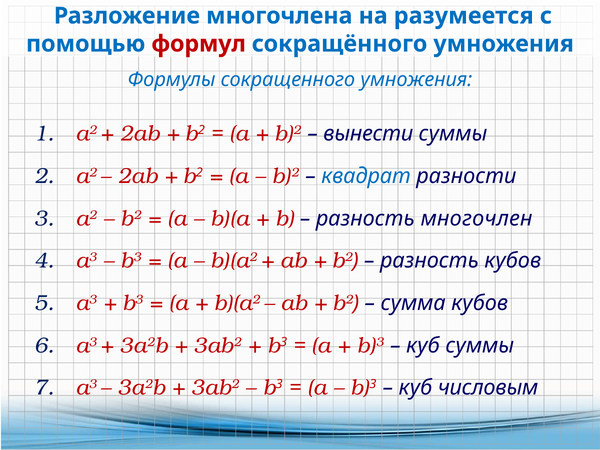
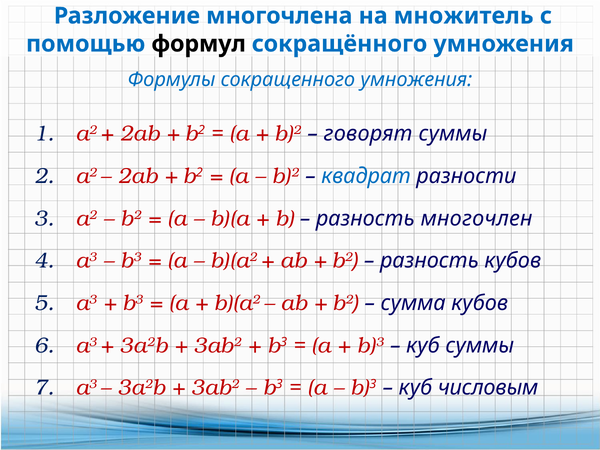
разумеется: разумеется -> множитель
формул colour: red -> black
вынести: вынести -> говорят
